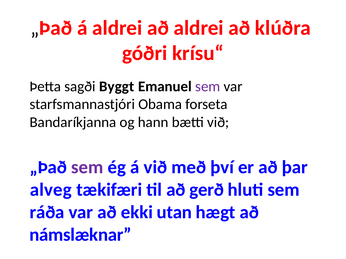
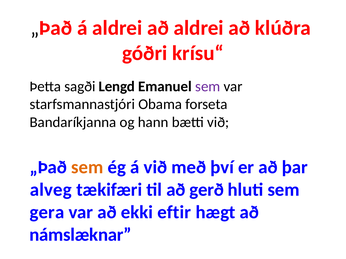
Byggt: Byggt -> Lengd
sem at (87, 168) colour: purple -> orange
ráða: ráða -> gera
utan: utan -> eftir
